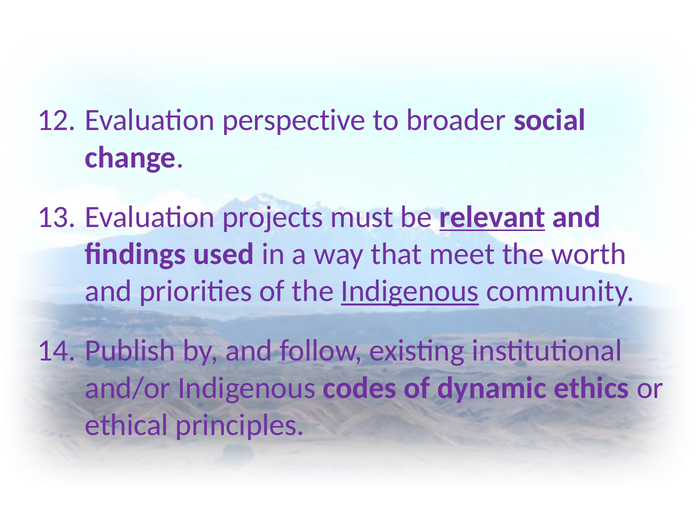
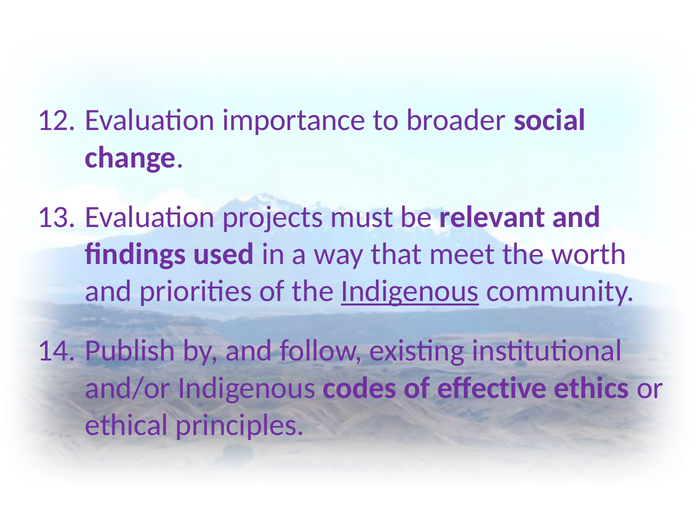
perspective: perspective -> importance
relevant underline: present -> none
dynamic: dynamic -> effective
